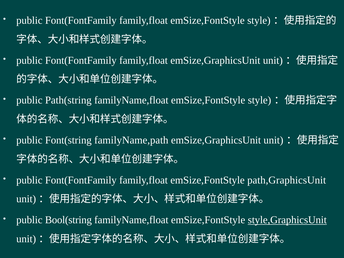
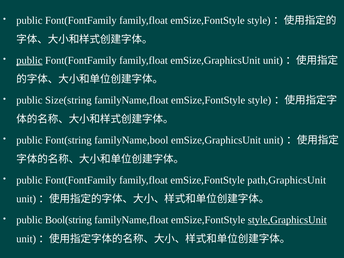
public at (29, 60) underline: none -> present
Path(string: Path(string -> Size(string
familyName,path: familyName,path -> familyName,bool
